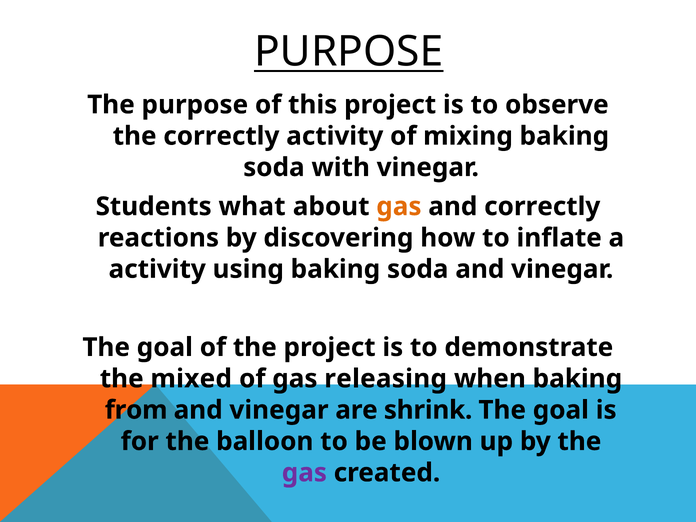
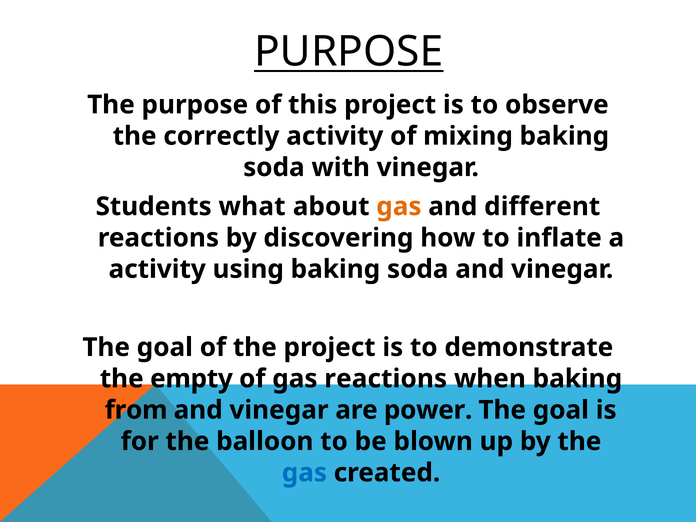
and correctly: correctly -> different
mixed: mixed -> empty
gas releasing: releasing -> reactions
shrink: shrink -> power
gas at (304, 473) colour: purple -> blue
